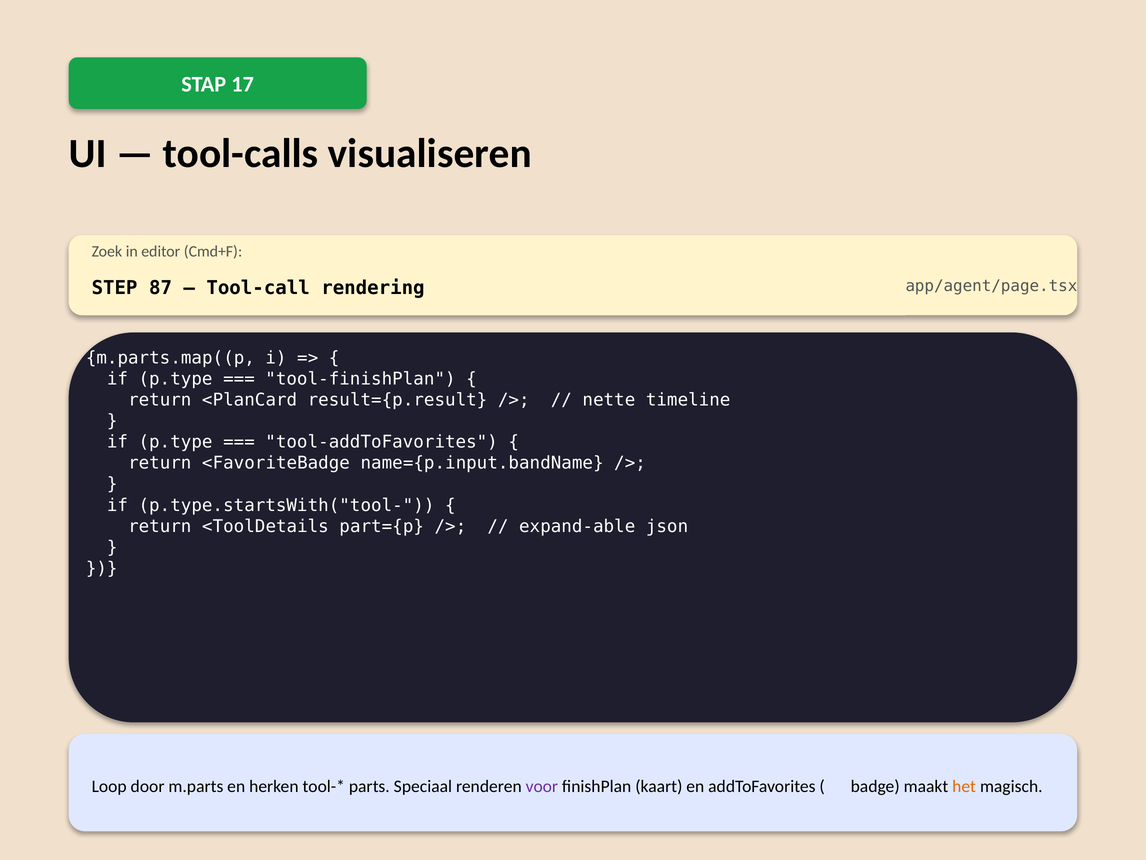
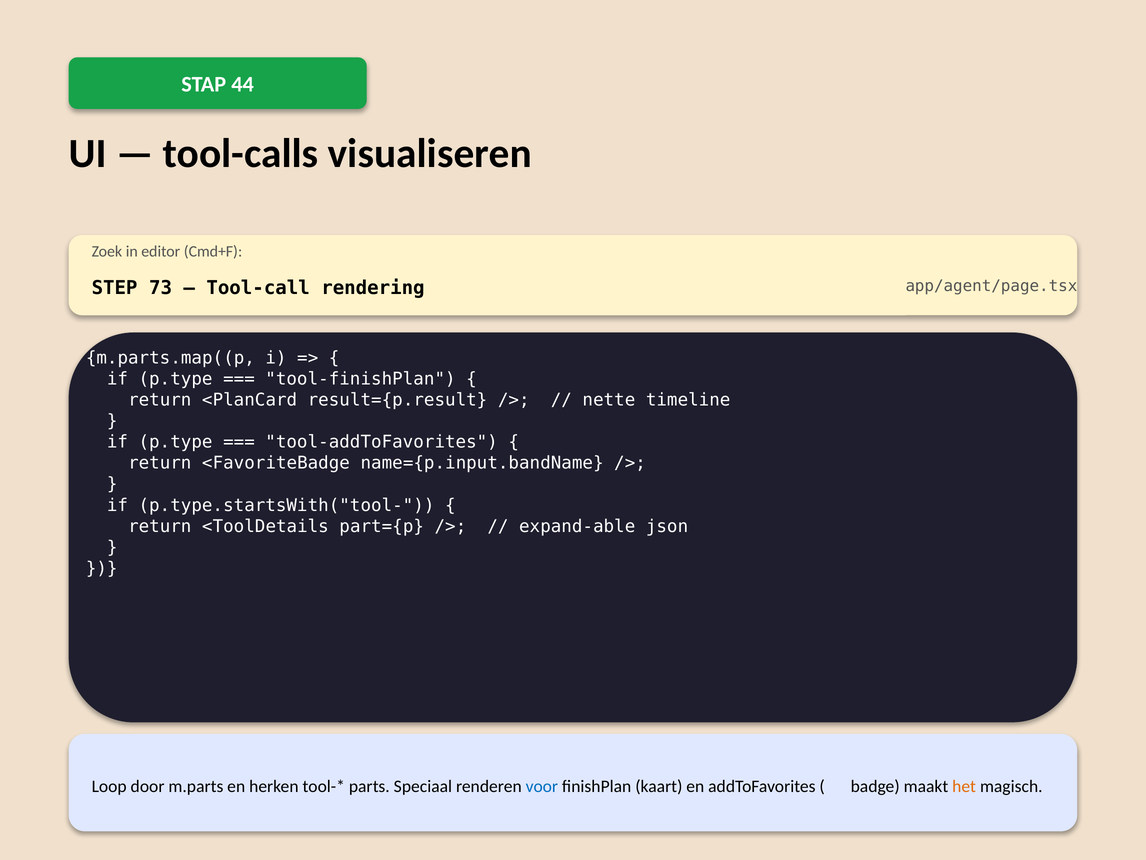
17: 17 -> 44
87: 87 -> 73
voor colour: purple -> blue
